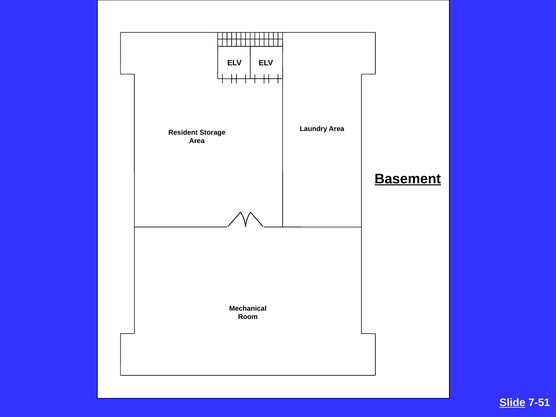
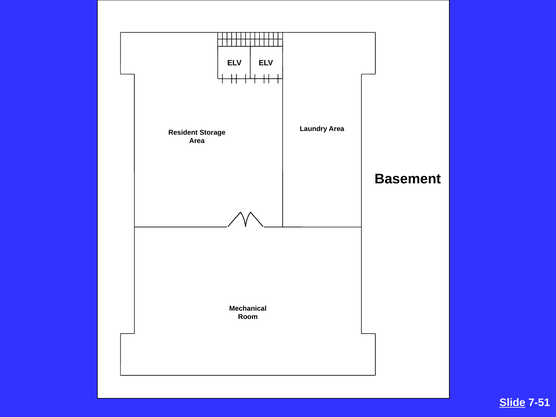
Basement underline: present -> none
